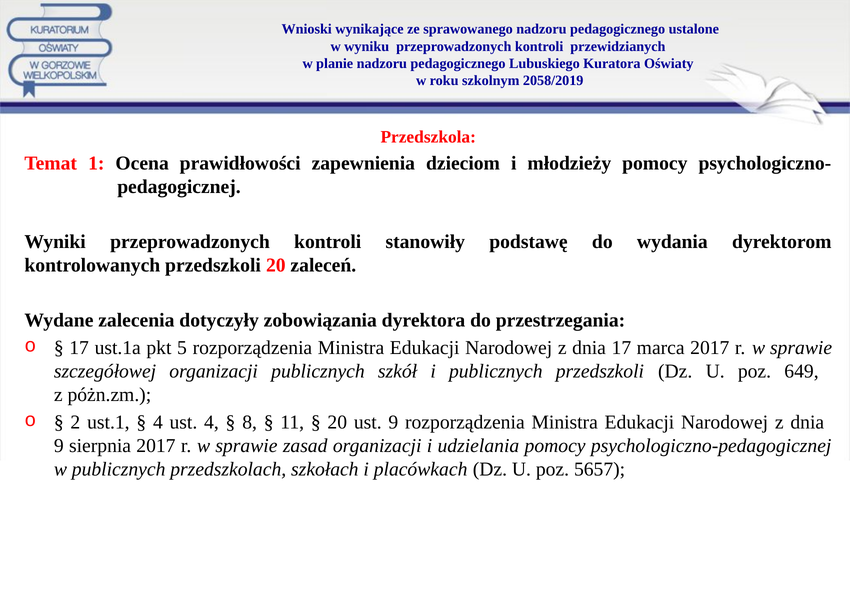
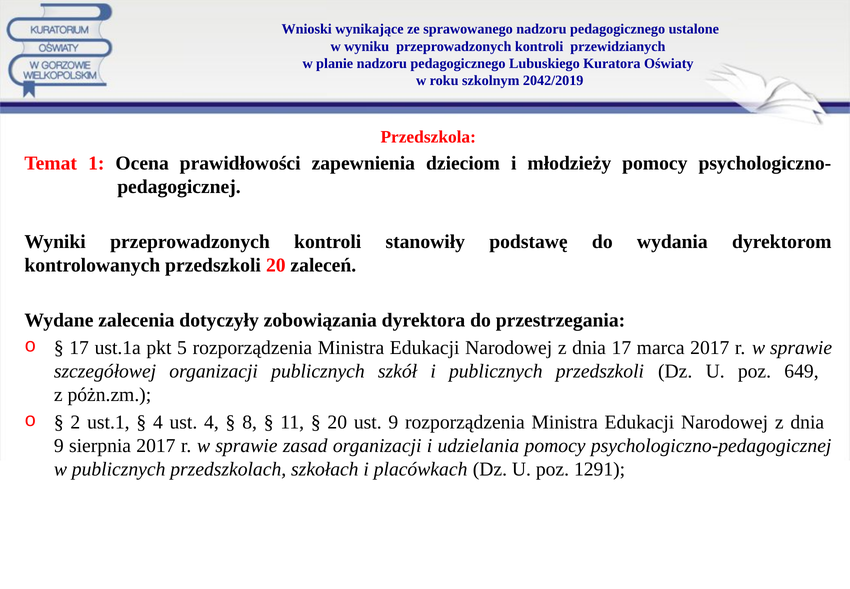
2058/2019: 2058/2019 -> 2042/2019
5657: 5657 -> 1291
